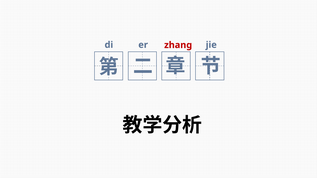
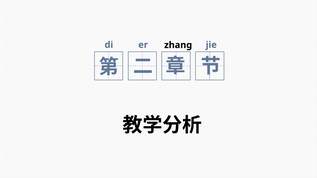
zhang colour: red -> black
